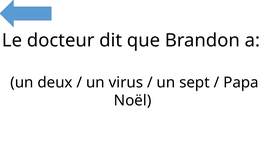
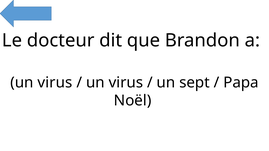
deux at (55, 83): deux -> virus
